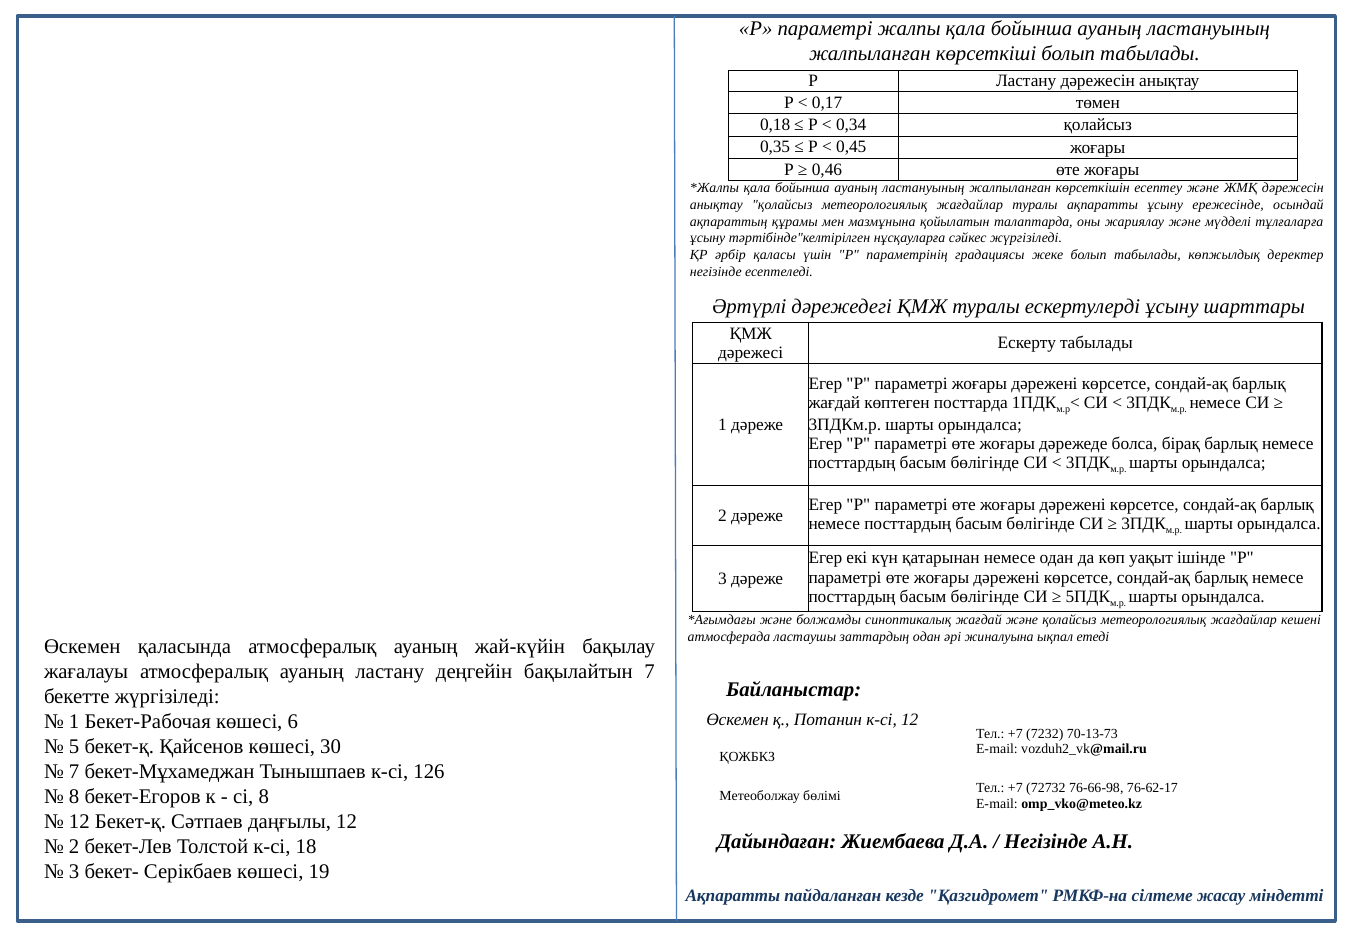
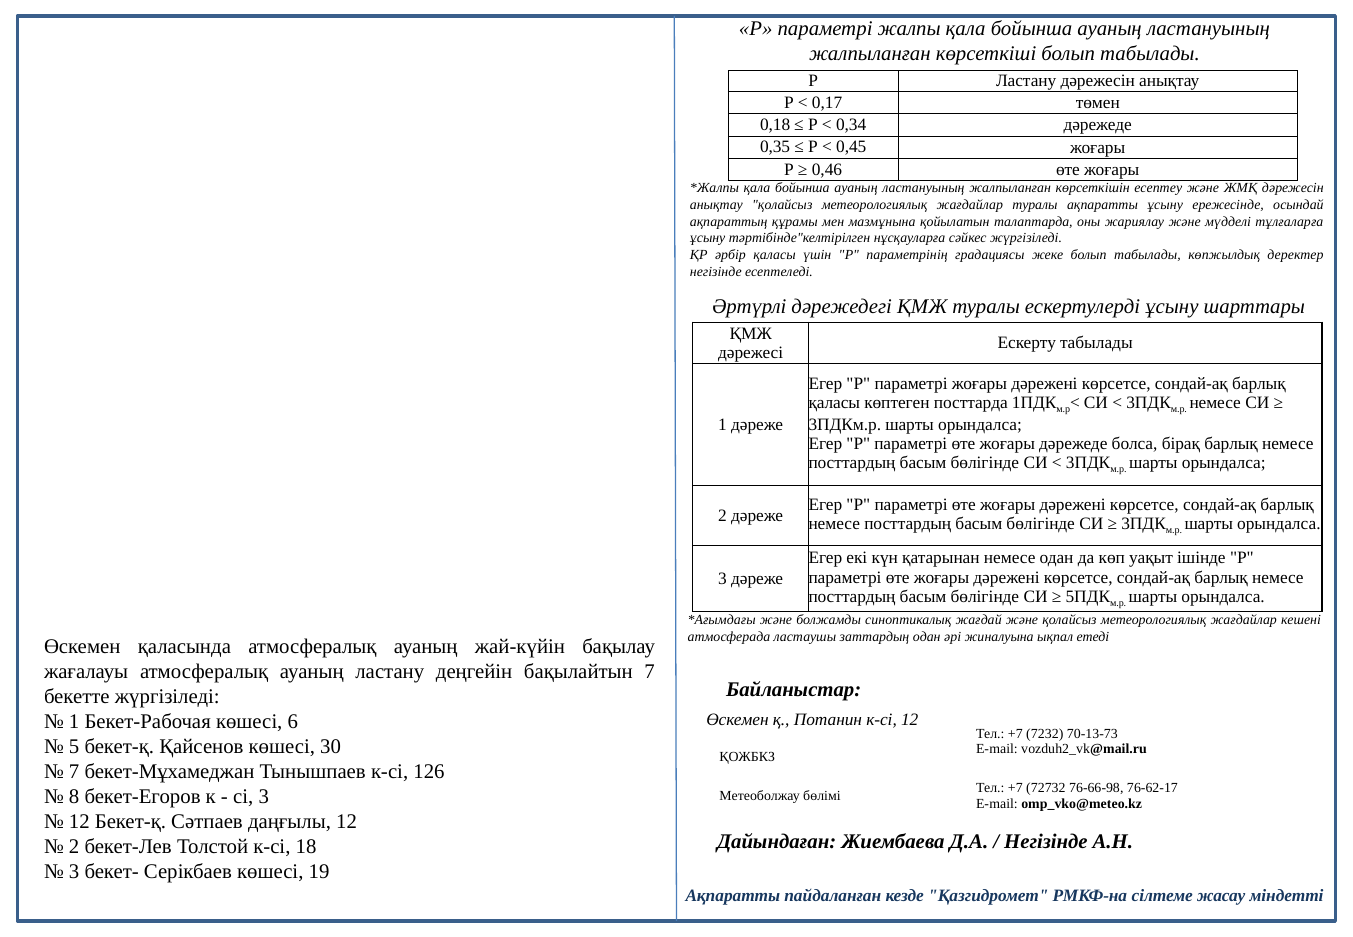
0,34 қолайсыз: қолайсыз -> дәрежеде
жағдай at (834, 403): жағдай -> қаласы
сі 8: 8 -> 3
